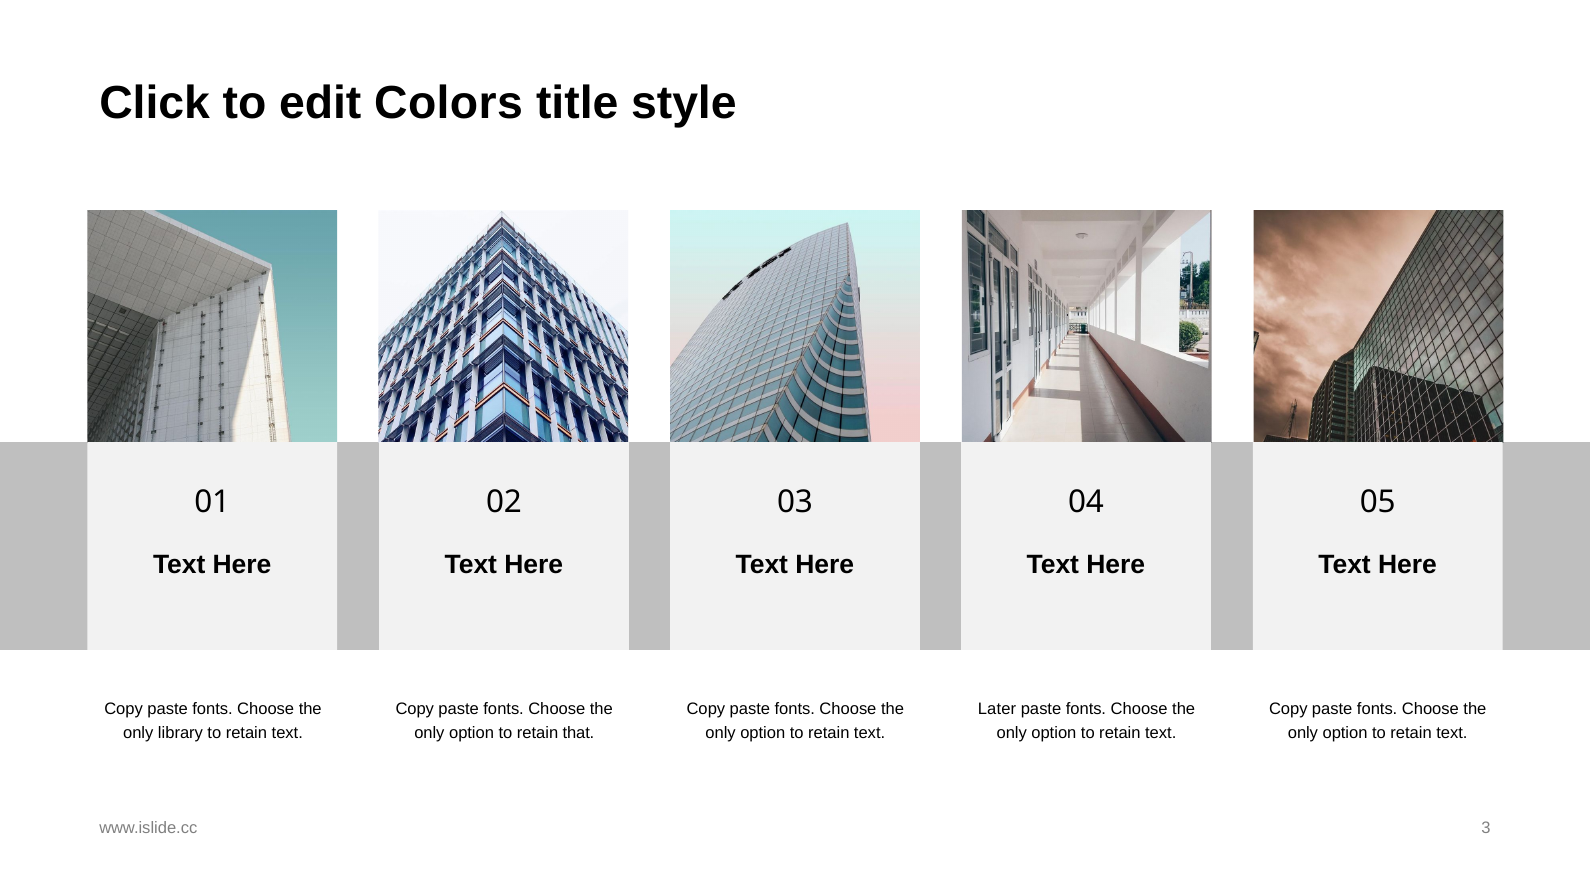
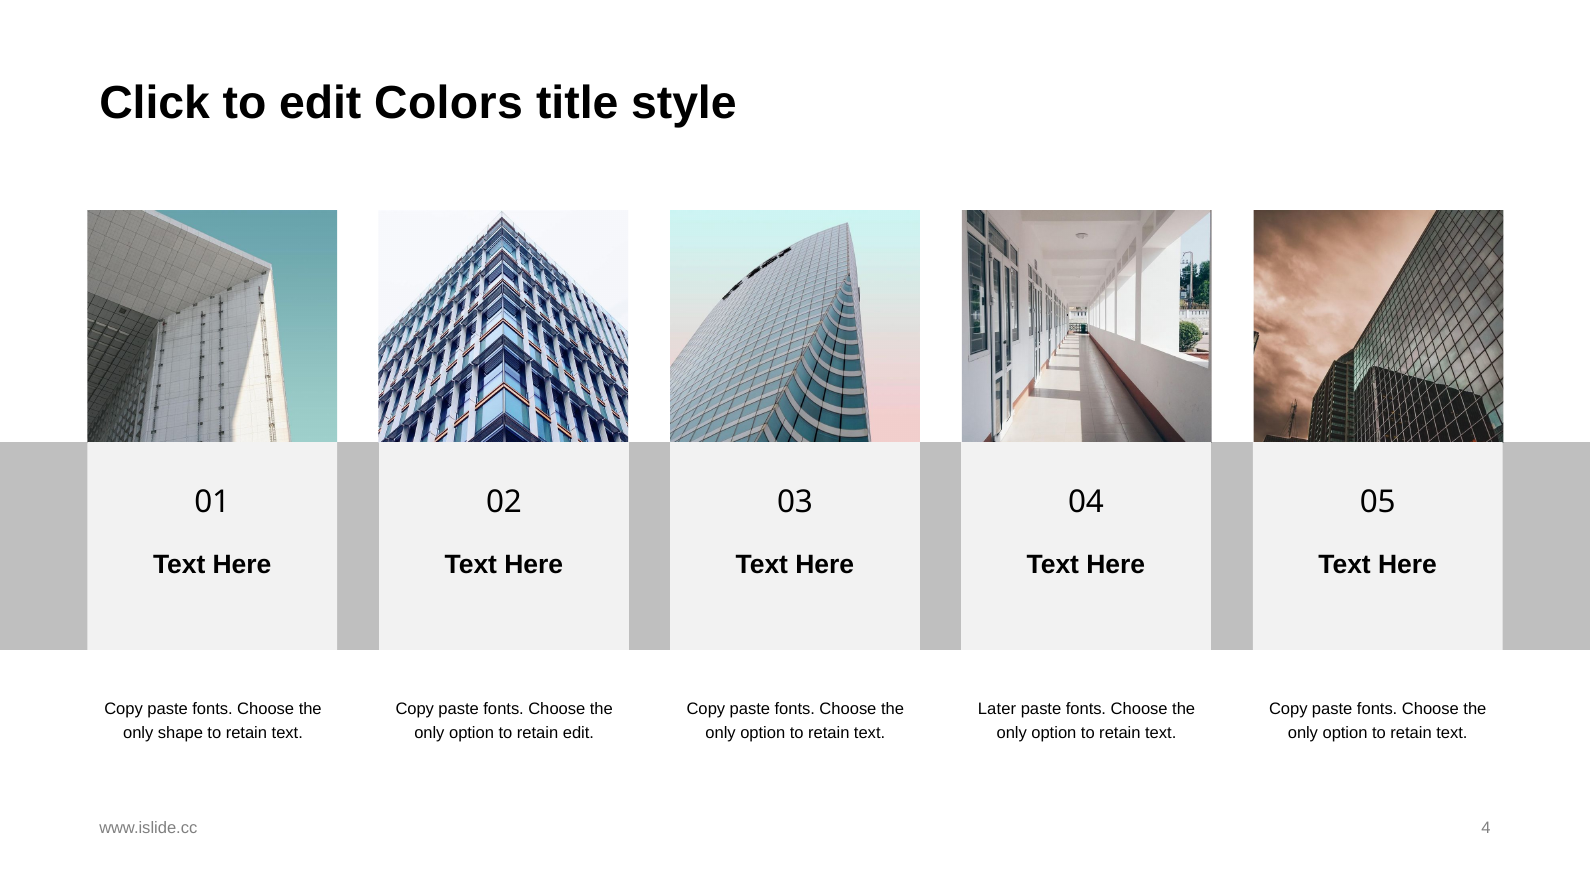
library: library -> shape
retain that: that -> edit
3: 3 -> 4
